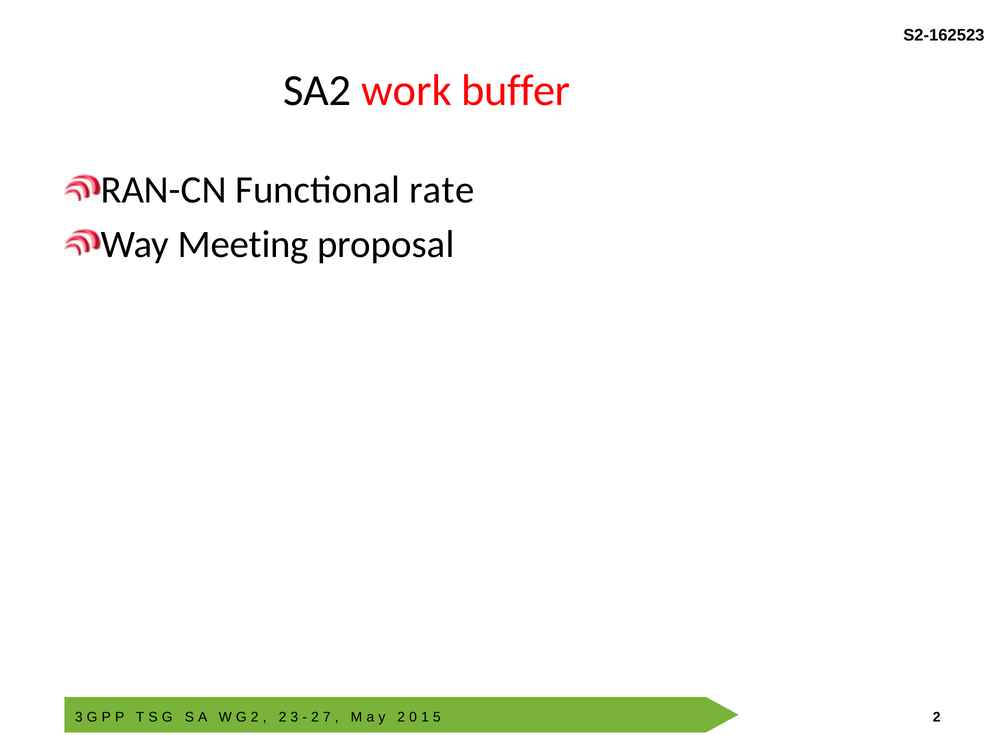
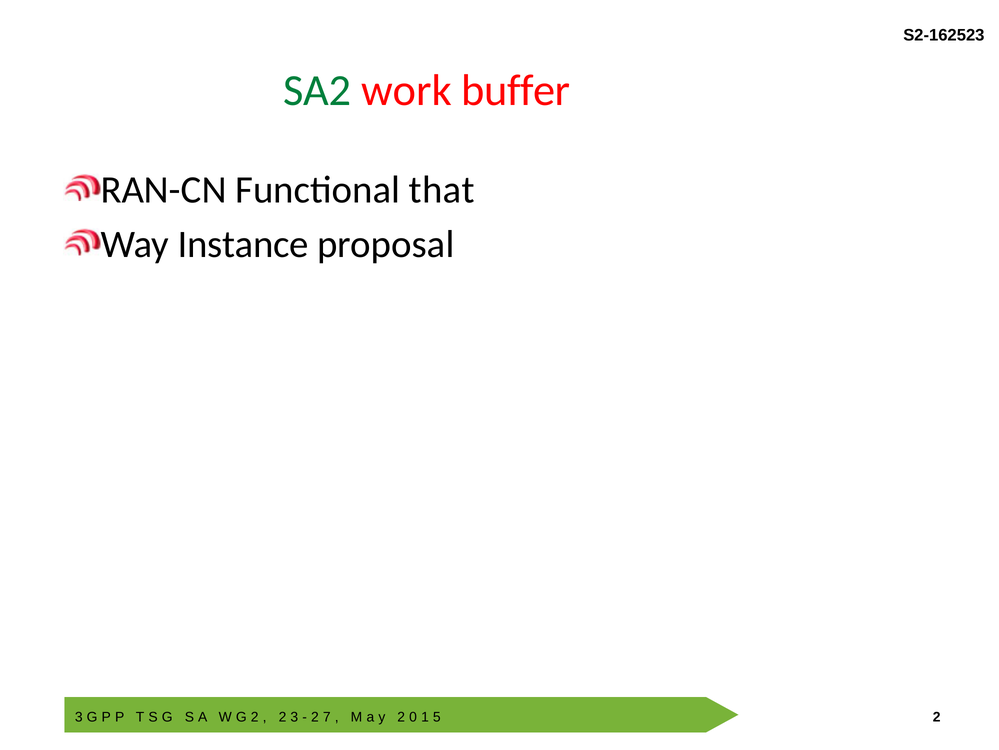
SA2 colour: black -> green
rate: rate -> that
Meeting: Meeting -> Instance
